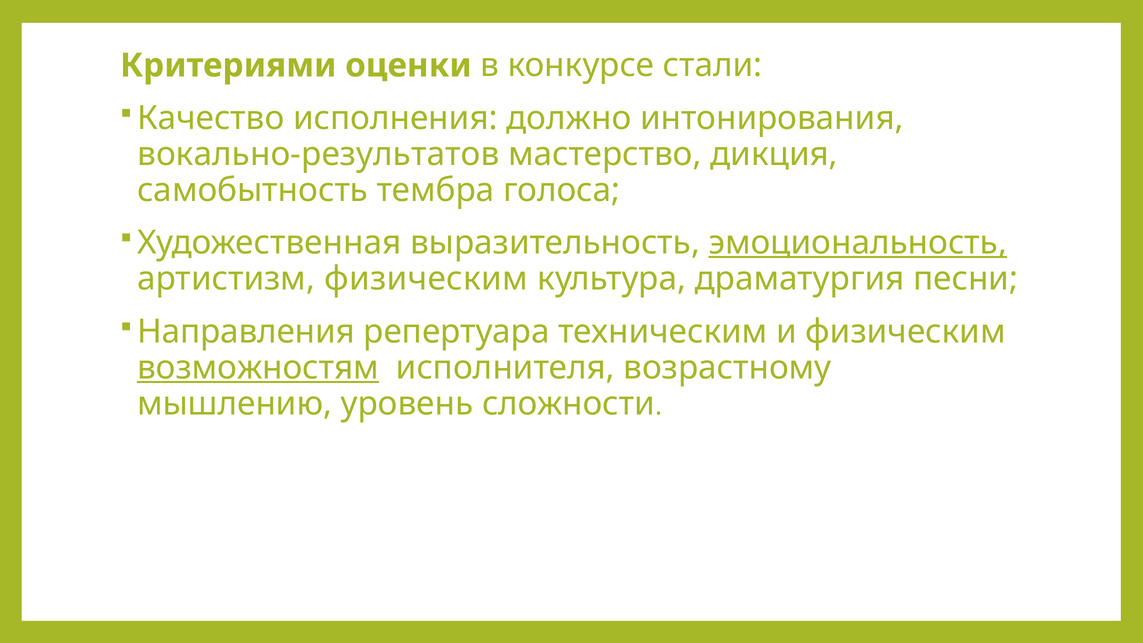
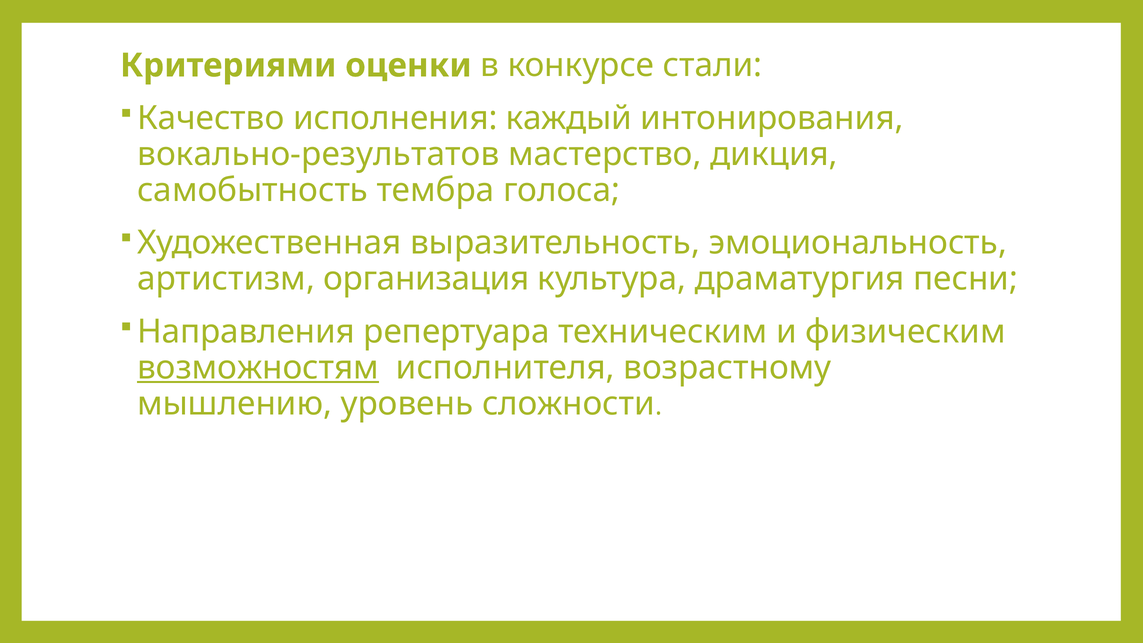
должно: должно -> каждый
эмоциональность underline: present -> none
артистизм физическим: физическим -> организация
